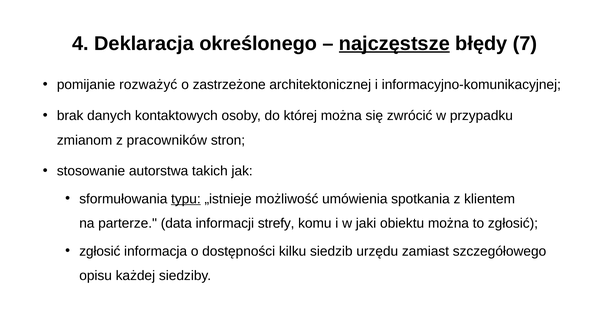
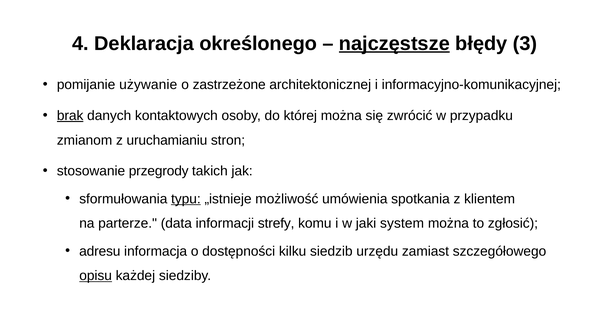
7: 7 -> 3
rozważyć: rozważyć -> używanie
brak underline: none -> present
pracowników: pracowników -> uruchamianiu
autorstwa: autorstwa -> przegrody
obiektu: obiektu -> system
zgłosić at (100, 251): zgłosić -> adresu
opisu underline: none -> present
